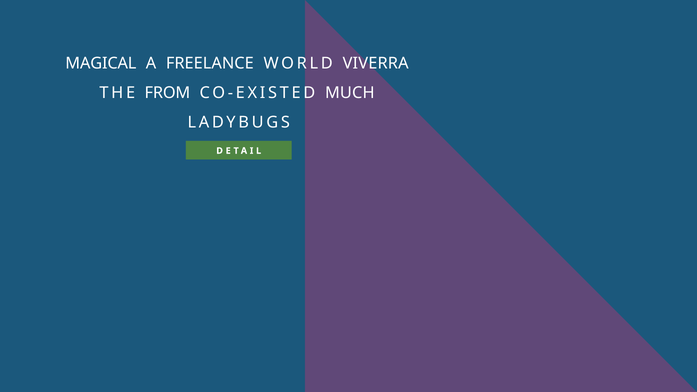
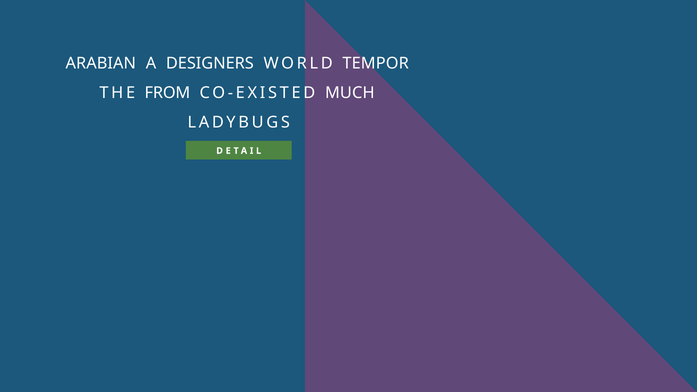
MAGICAL: MAGICAL -> ARABIAN
FREELANCE: FREELANCE -> DESIGNERS
VIVERRA: VIVERRA -> TEMPOR
